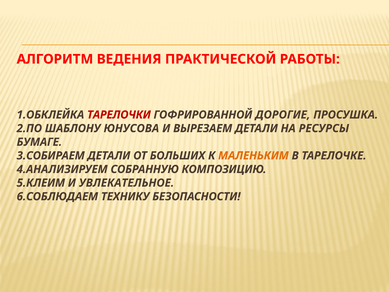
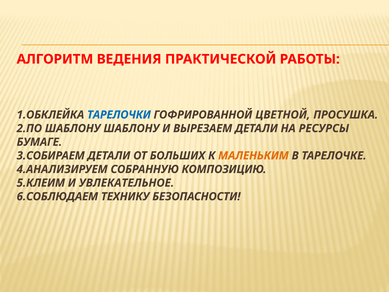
ТАРЕЛОЧКИ colour: red -> blue
ДОРОГИЕ: ДОРОГИЕ -> ЦВЕТНОЙ
ШАБЛОНУ ЮНУСОВА: ЮНУСОВА -> ШАБЛОНУ
